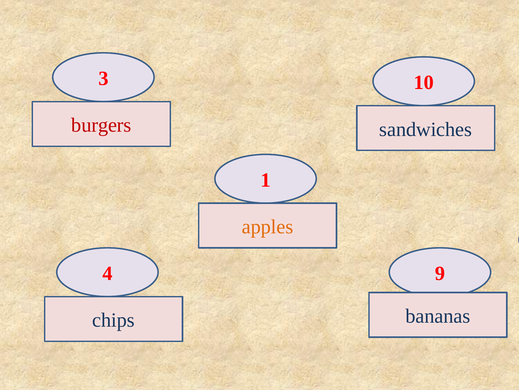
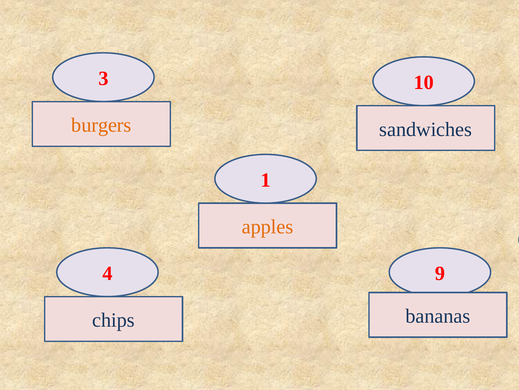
burgers colour: red -> orange
